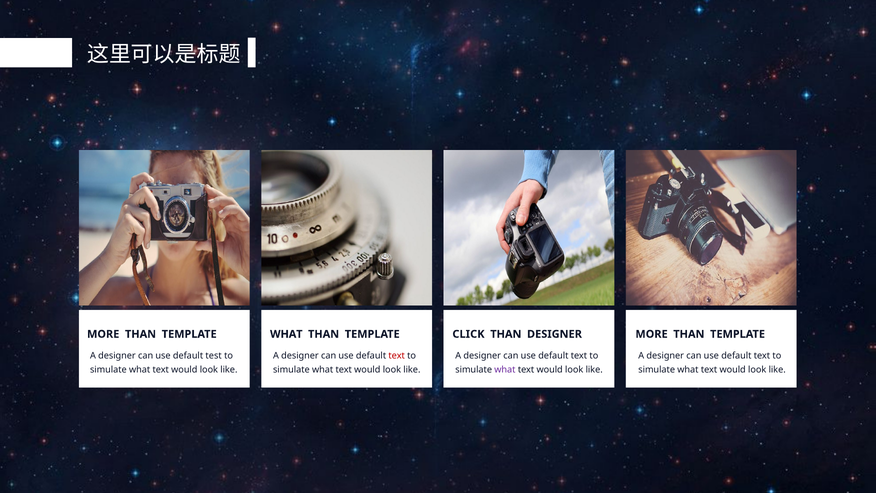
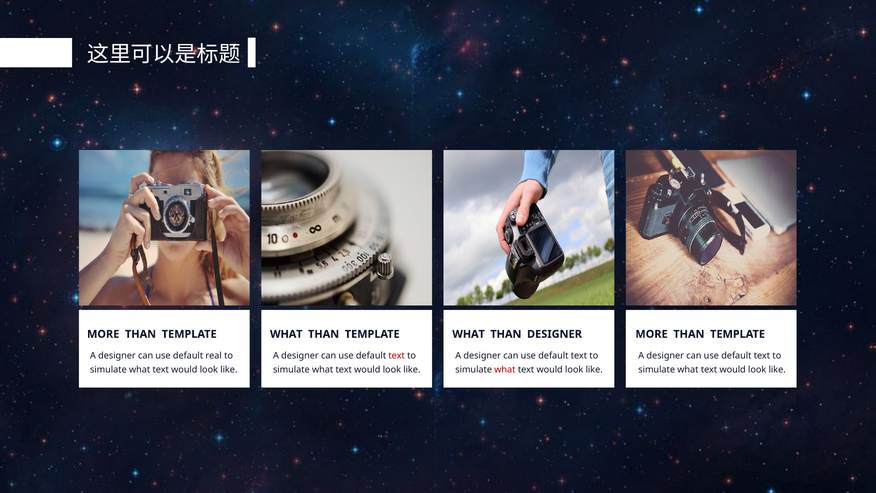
CLICK at (468, 334): CLICK -> WHAT
test: test -> real
what at (505, 370) colour: purple -> red
